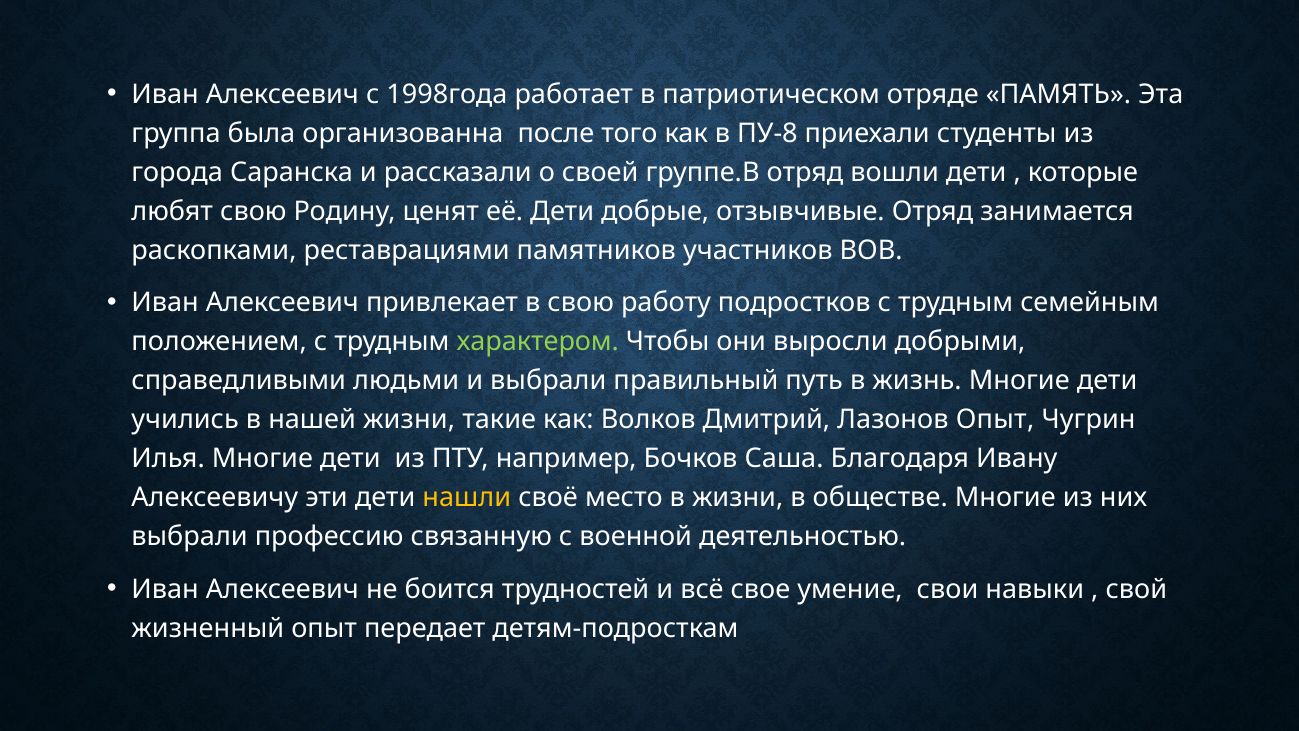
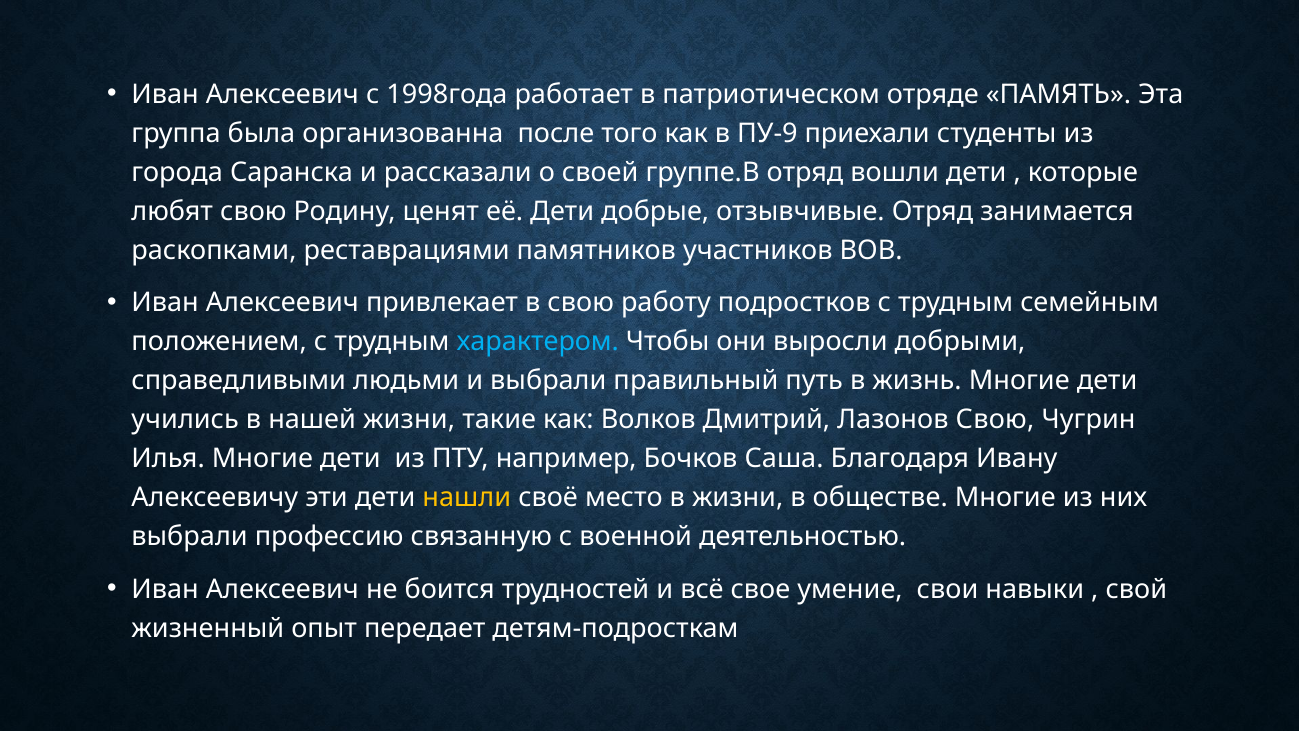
ПУ-8: ПУ-8 -> ПУ-9
характером colour: light green -> light blue
Лазонов Опыт: Опыт -> Свою
